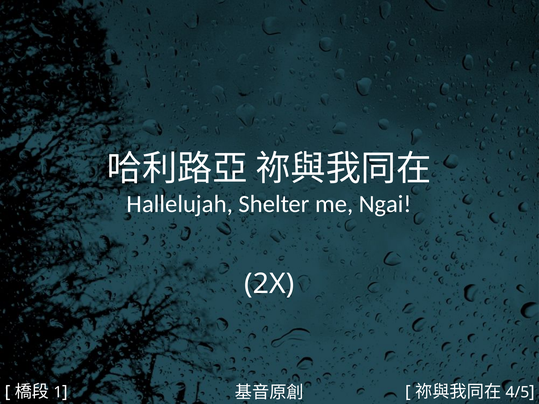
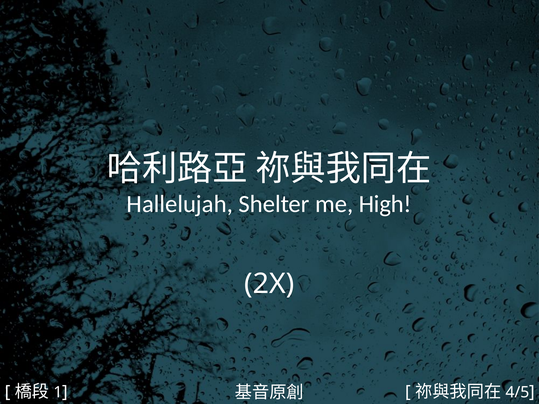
Ngai: Ngai -> High
